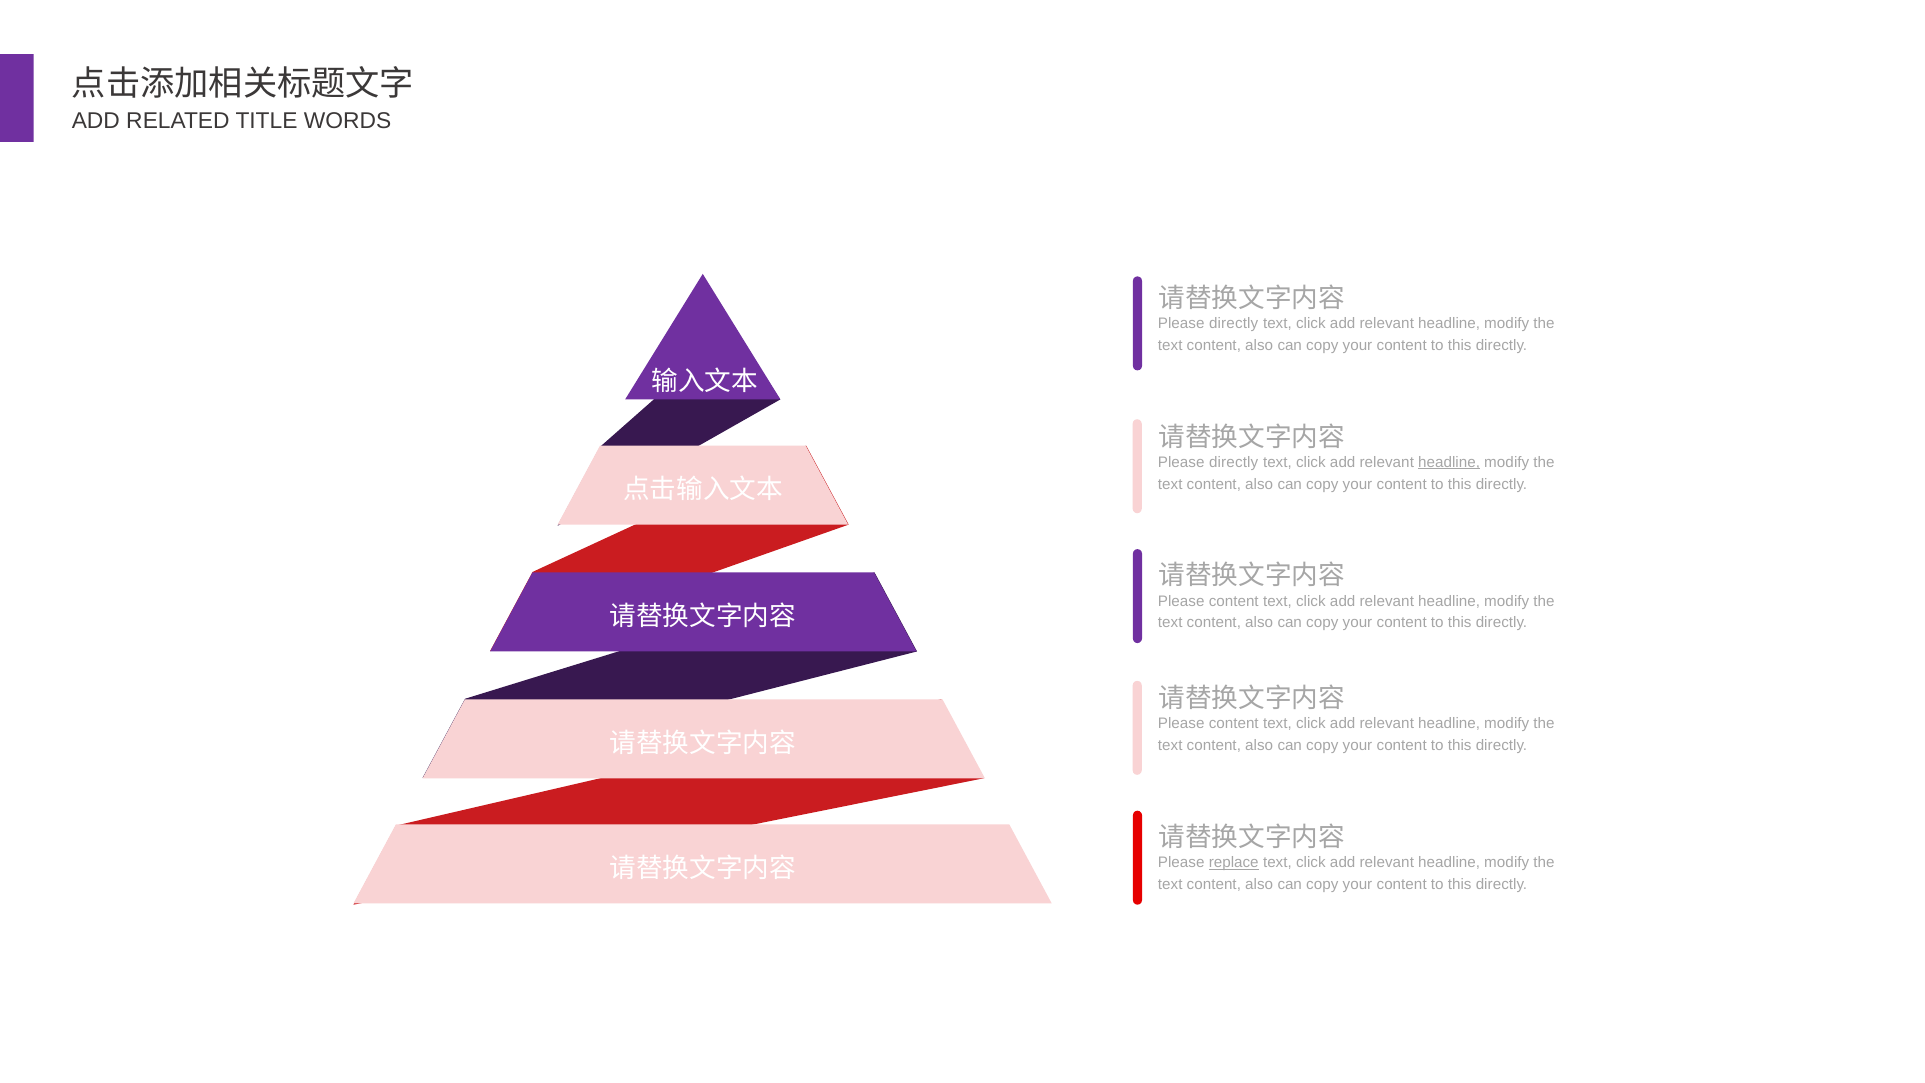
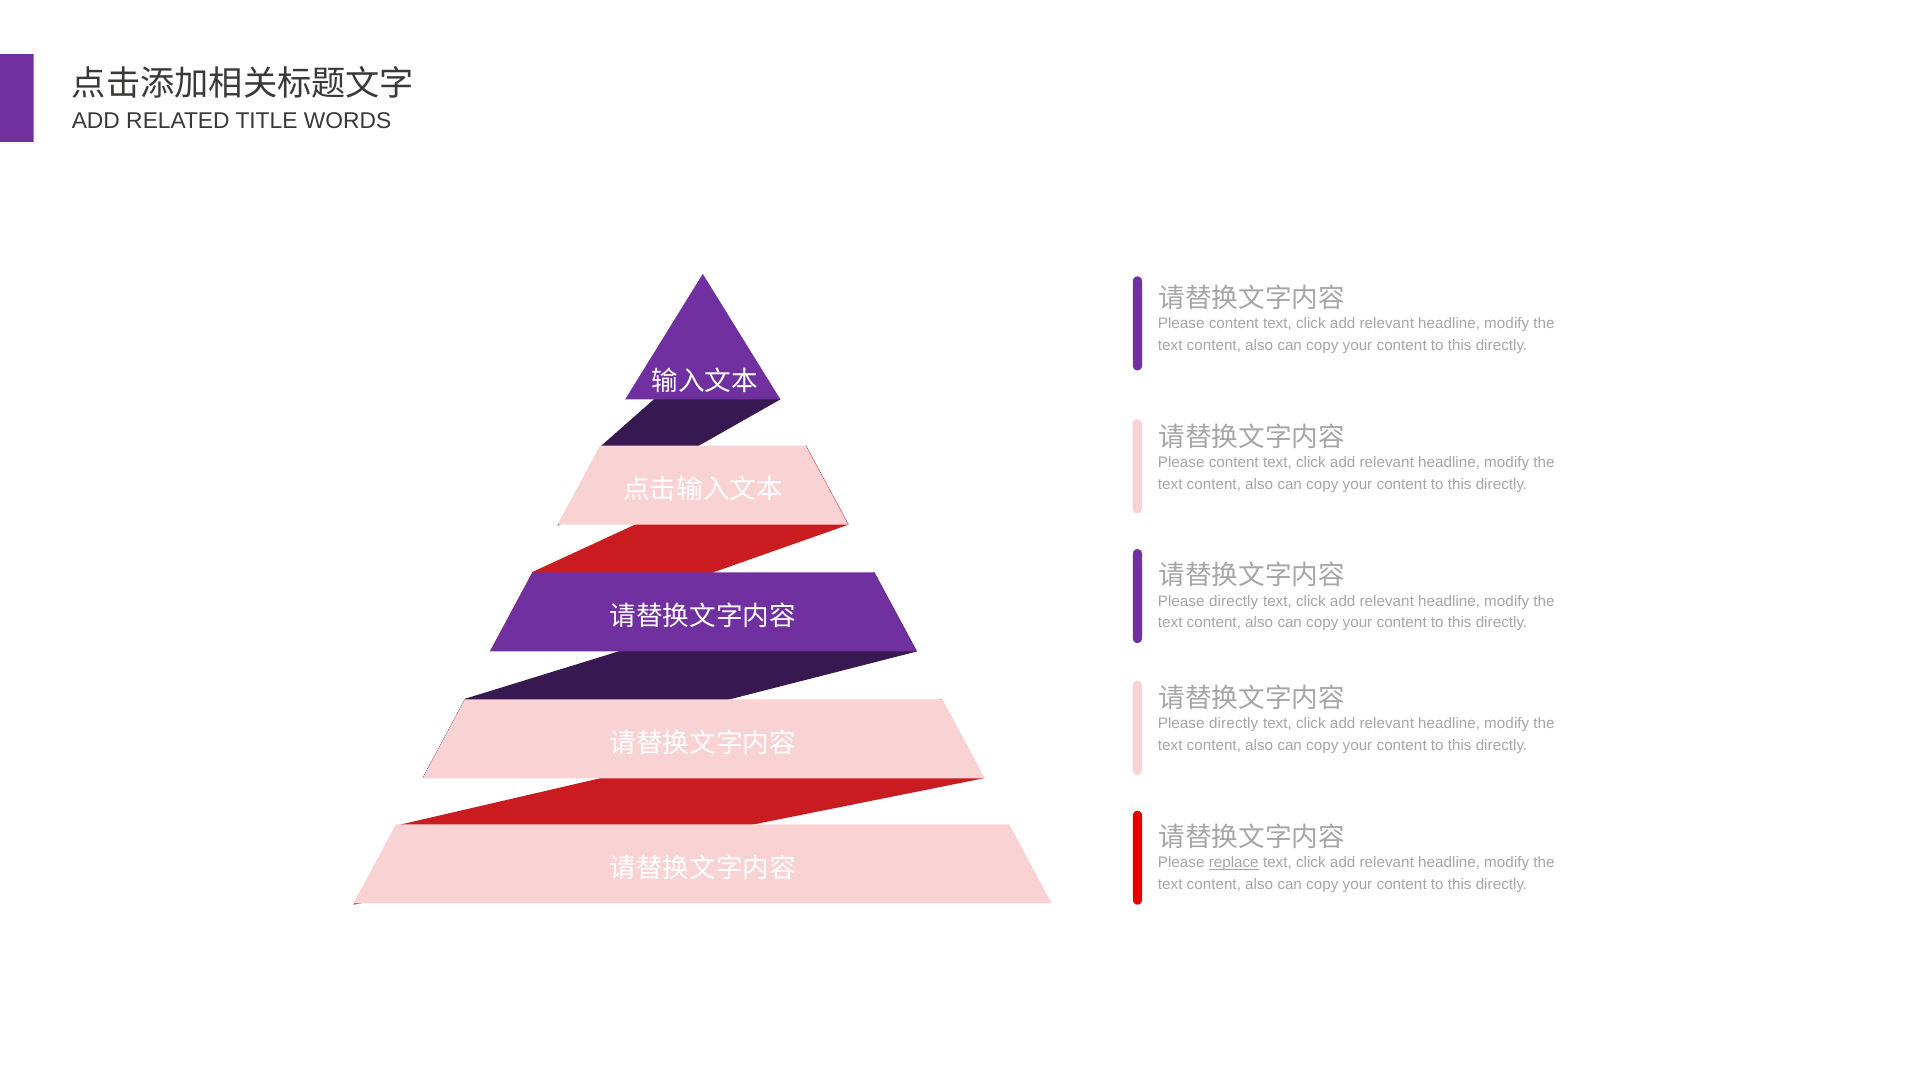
directly at (1234, 323): directly -> content
directly at (1234, 462): directly -> content
headline at (1449, 462) underline: present -> none
content at (1234, 601): content -> directly
content at (1234, 724): content -> directly
